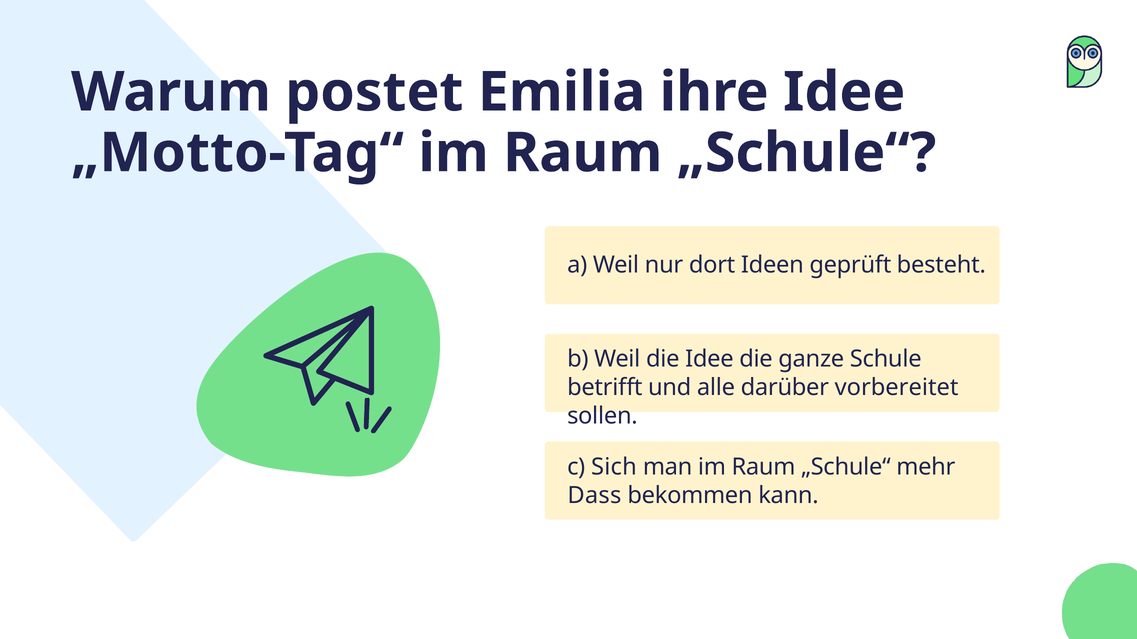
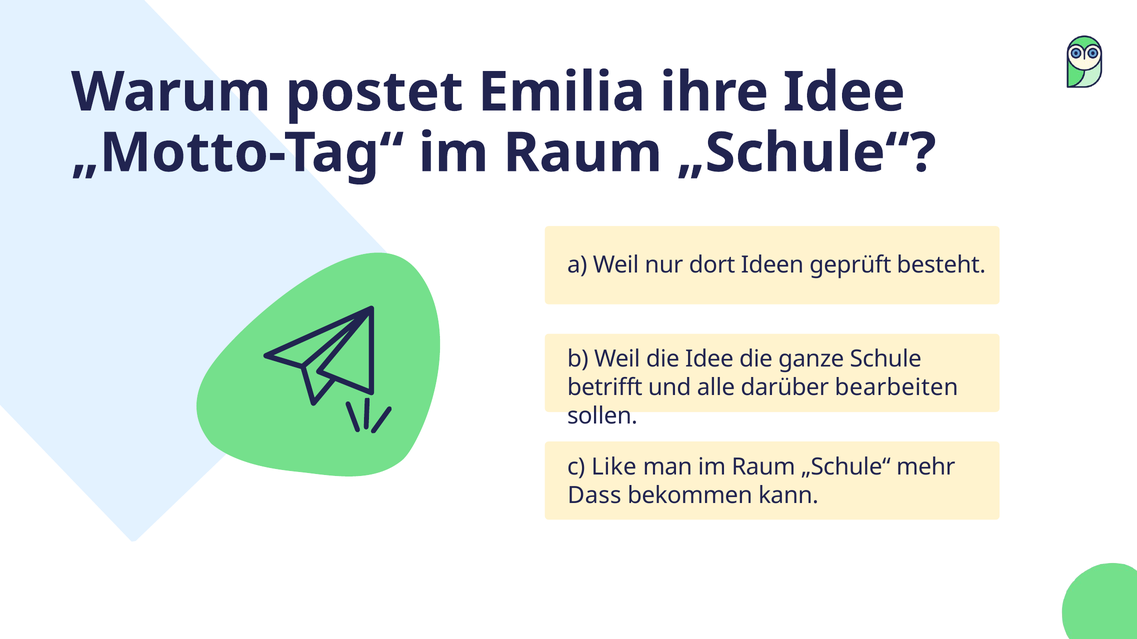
vorbereitet: vorbereitet -> bearbeiten
Sich: Sich -> Like
